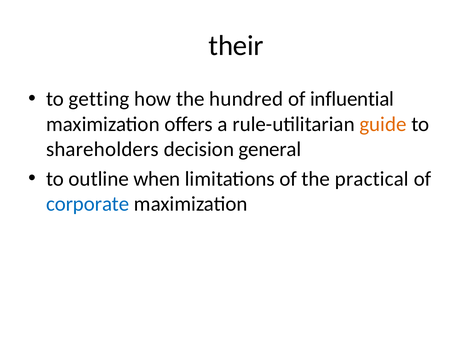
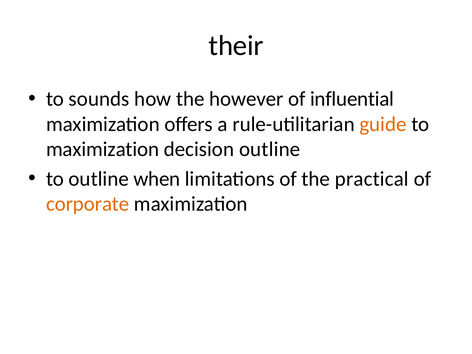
getting: getting -> sounds
hundred: hundred -> however
shareholders at (102, 149): shareholders -> maximization
decision general: general -> outline
corporate colour: blue -> orange
